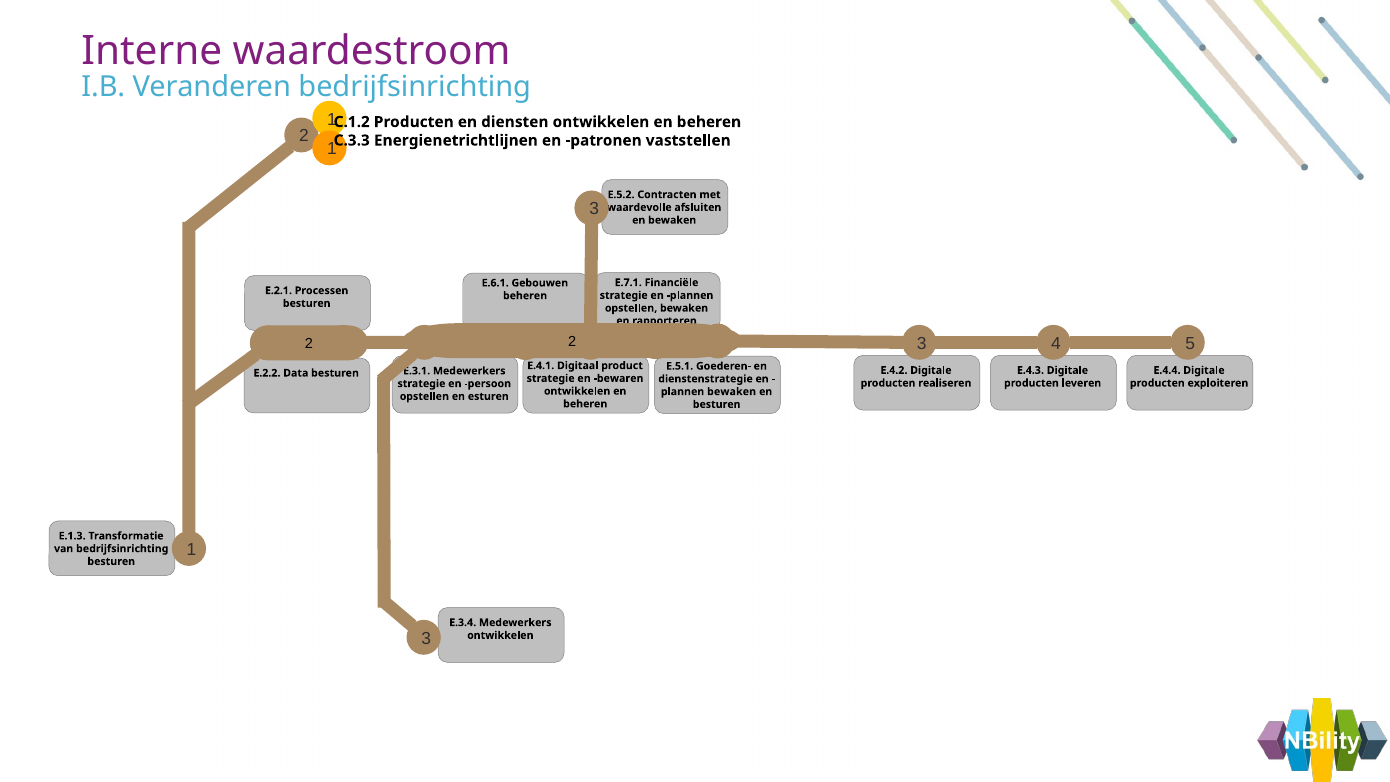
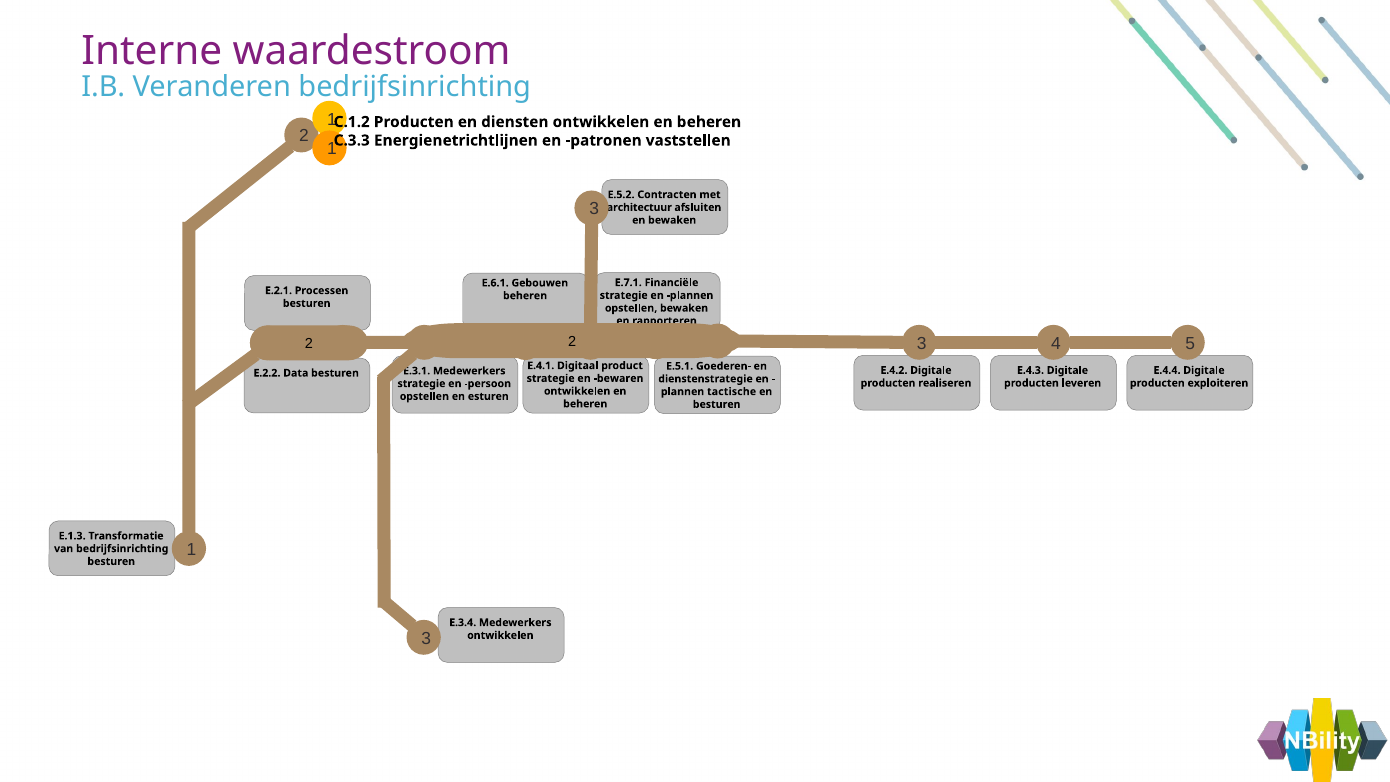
waardevolle: waardevolle -> architectuur
plannen bewaken: bewaken -> tactische
